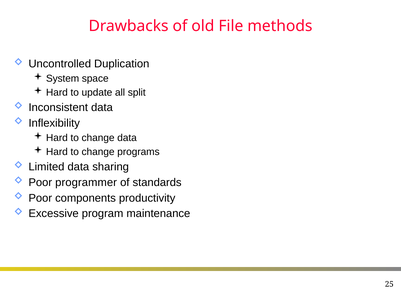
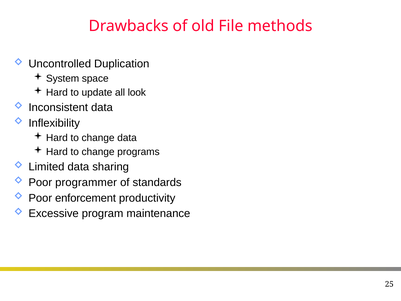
split: split -> look
components: components -> enforcement
